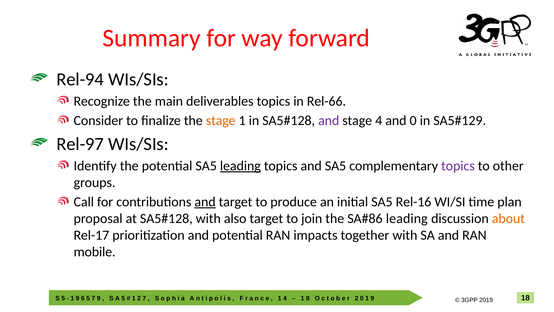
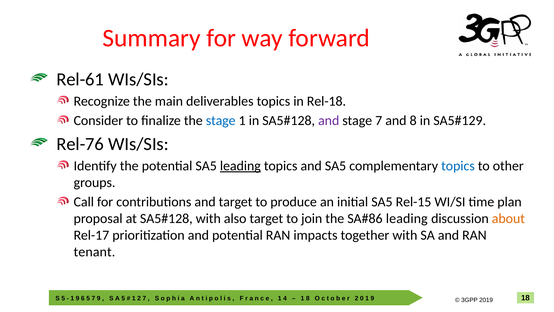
Rel-94: Rel-94 -> Rel-61
Rel-66: Rel-66 -> Rel-18
stage at (221, 120) colour: orange -> blue
stage 4: 4 -> 7
and 0: 0 -> 8
Rel-97: Rel-97 -> Rel-76
topics at (458, 166) colour: purple -> blue
and at (205, 202) underline: present -> none
Rel-16: Rel-16 -> Rel-15
mobile: mobile -> tenant
